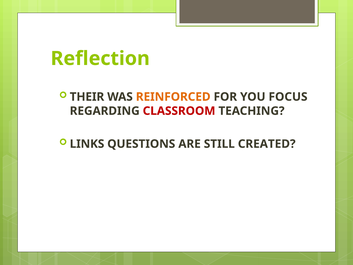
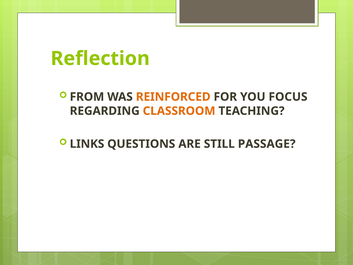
THEIR: THEIR -> FROM
CLASSROOM colour: red -> orange
CREATED: CREATED -> PASSAGE
